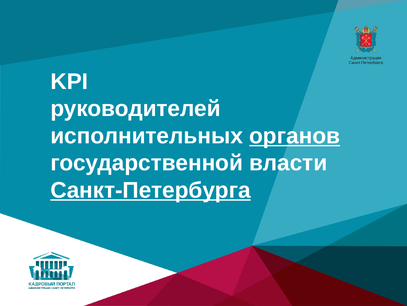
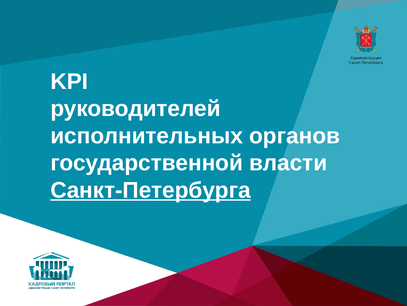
органов underline: present -> none
